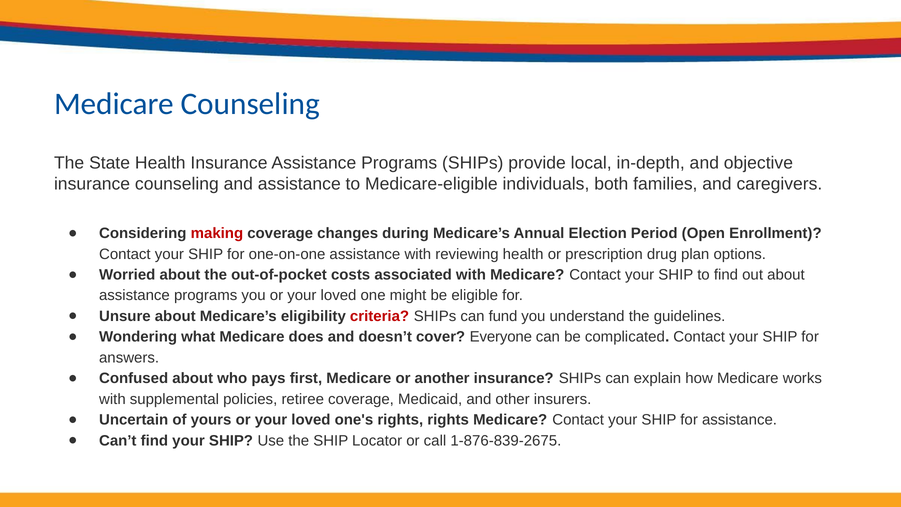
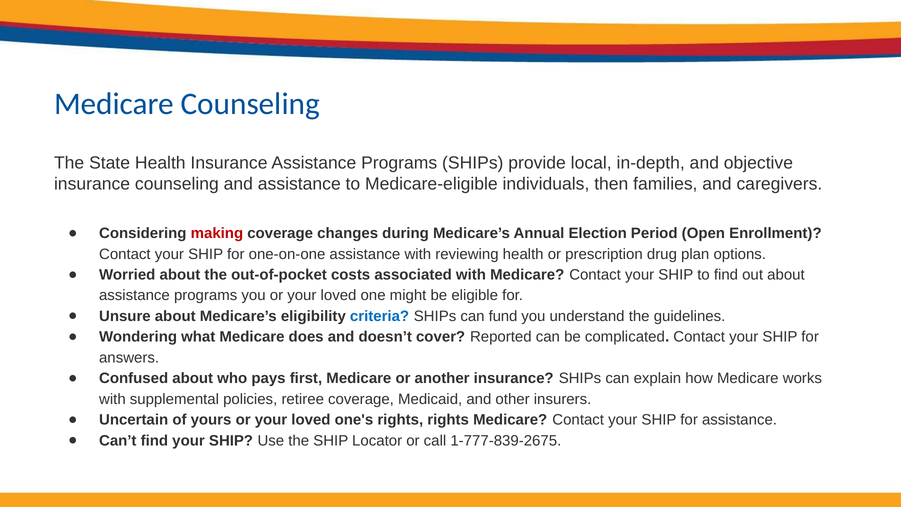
both: both -> then
criteria colour: red -> blue
Everyone: Everyone -> Reported
1-876-839-2675: 1-876-839-2675 -> 1-777-839-2675
